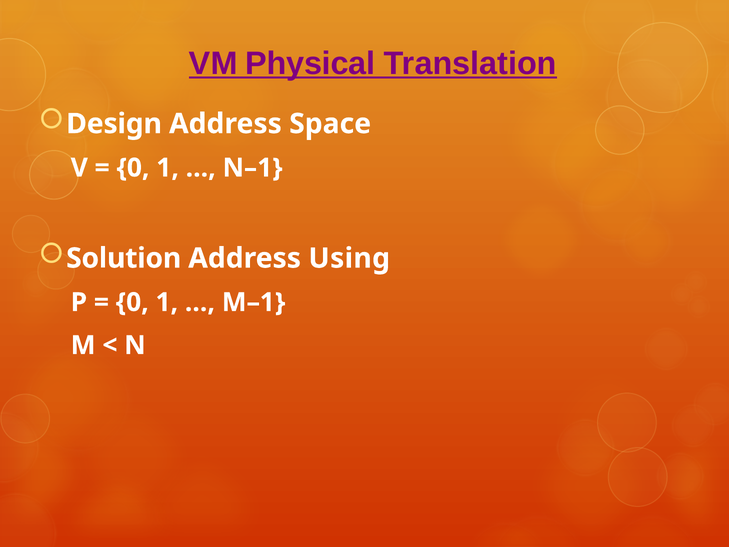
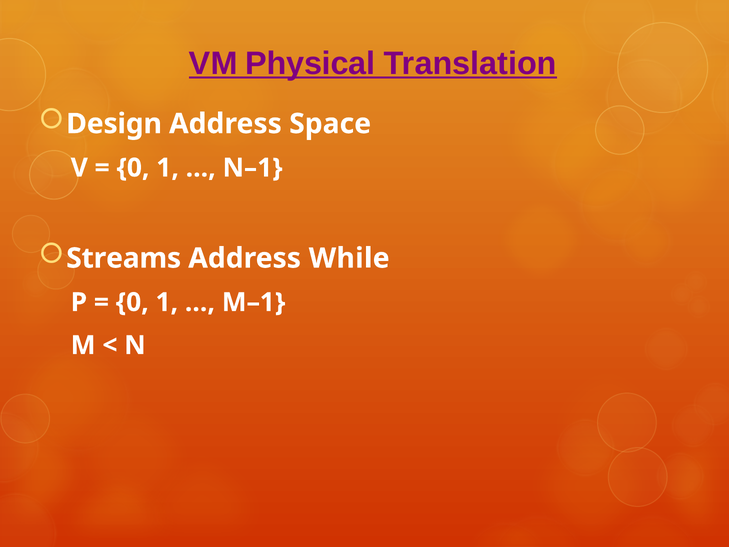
Solution: Solution -> Streams
Using: Using -> While
